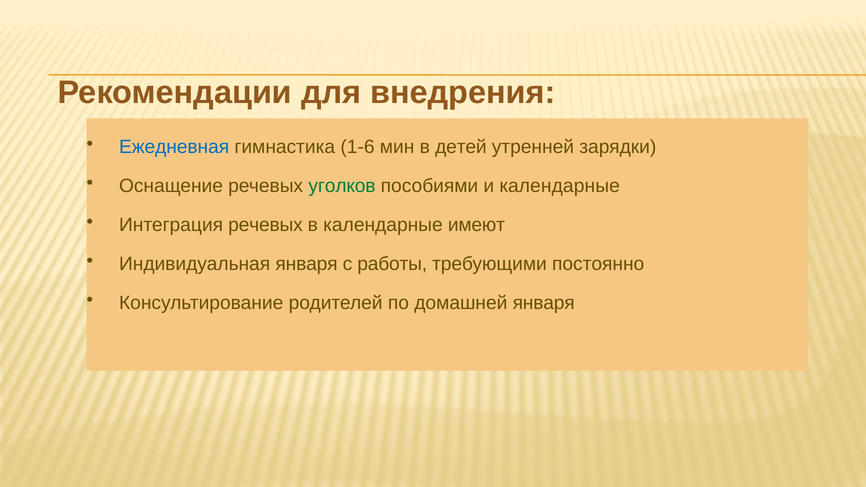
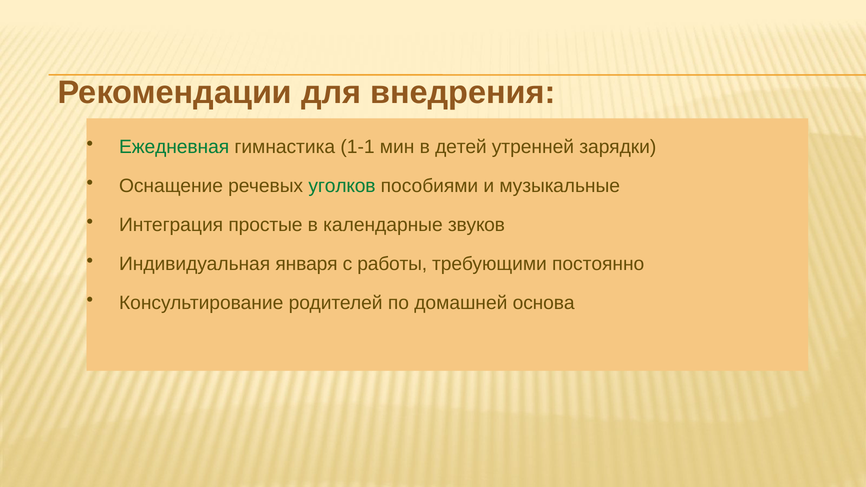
Ежедневная colour: blue -> green
1-6: 1-6 -> 1-1
и календарные: календарные -> музыкальные
Интеграция речевых: речевых -> простые
имеют: имеют -> звуков
домашней января: января -> основа
